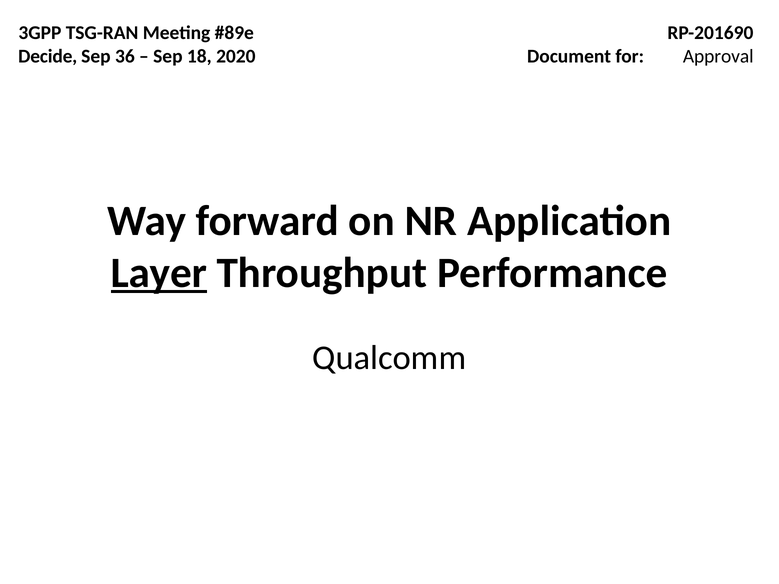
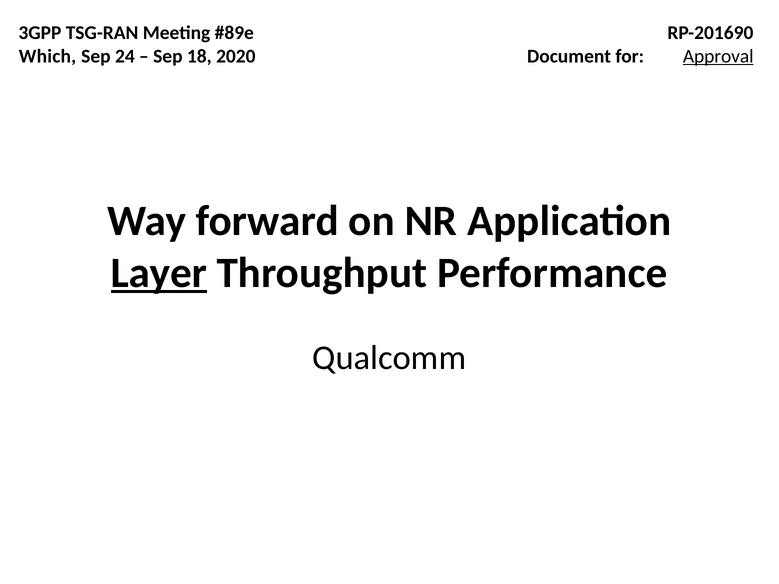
Decide: Decide -> Which
36: 36 -> 24
Approval underline: none -> present
